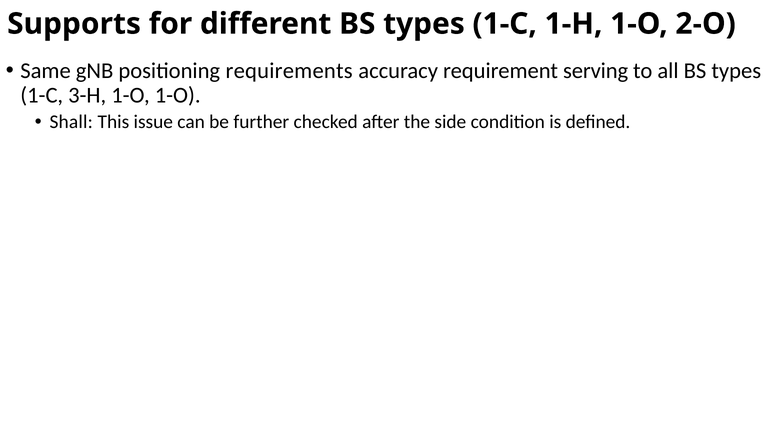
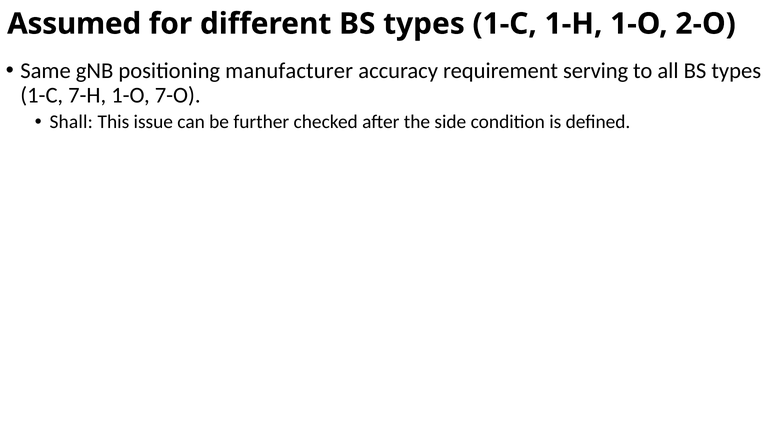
Supports: Supports -> Assumed
requirements: requirements -> manufacturer
3-H: 3-H -> 7-H
1-O 1-O: 1-O -> 7-O
